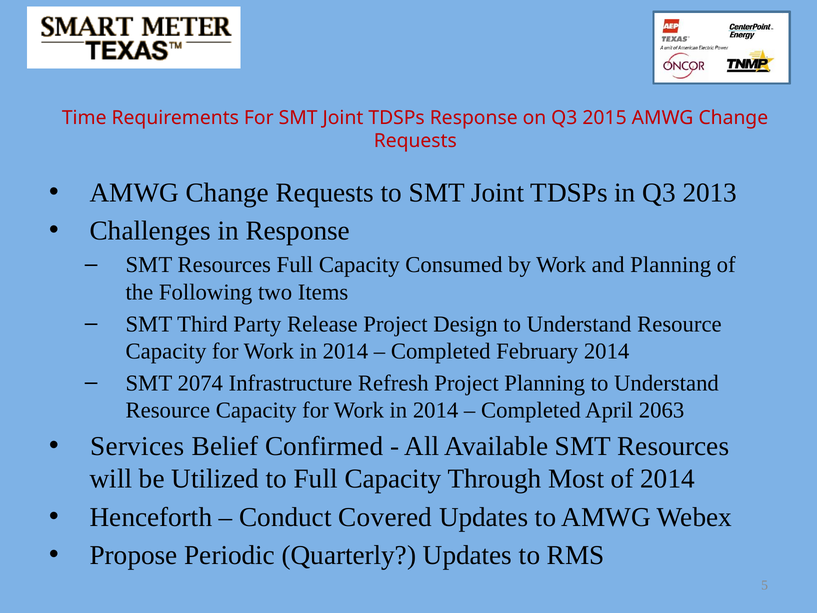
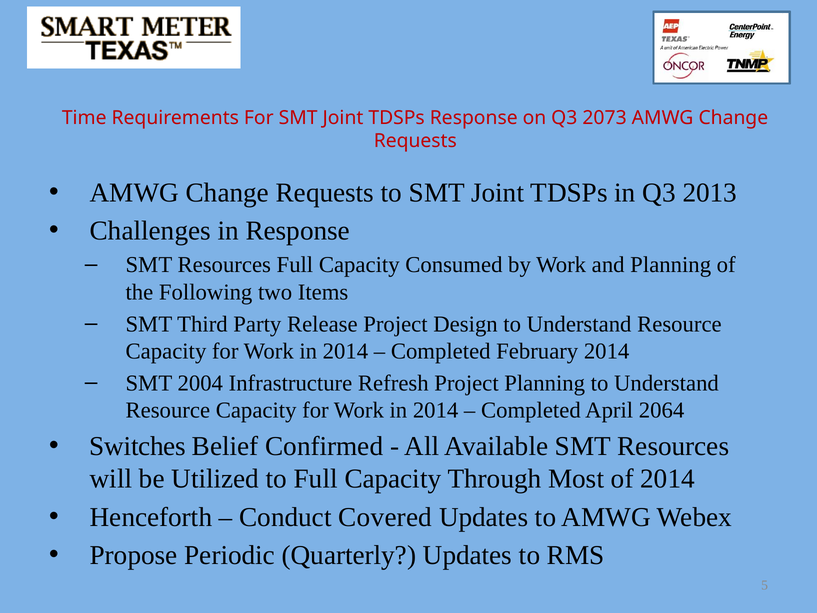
2015: 2015 -> 2073
2074: 2074 -> 2004
2063: 2063 -> 2064
Services: Services -> Switches
